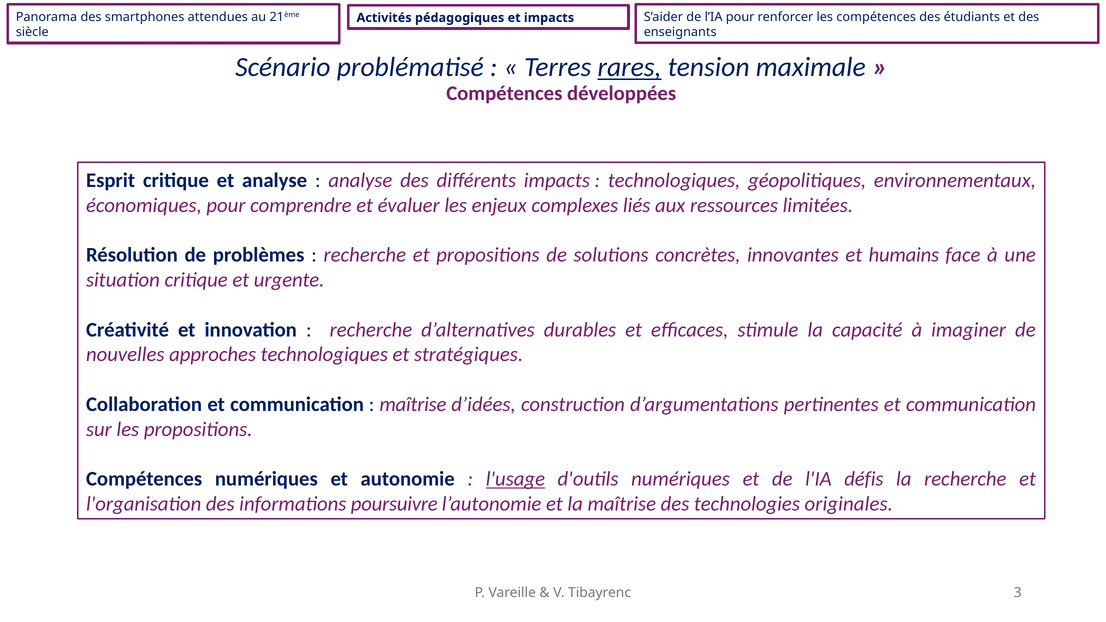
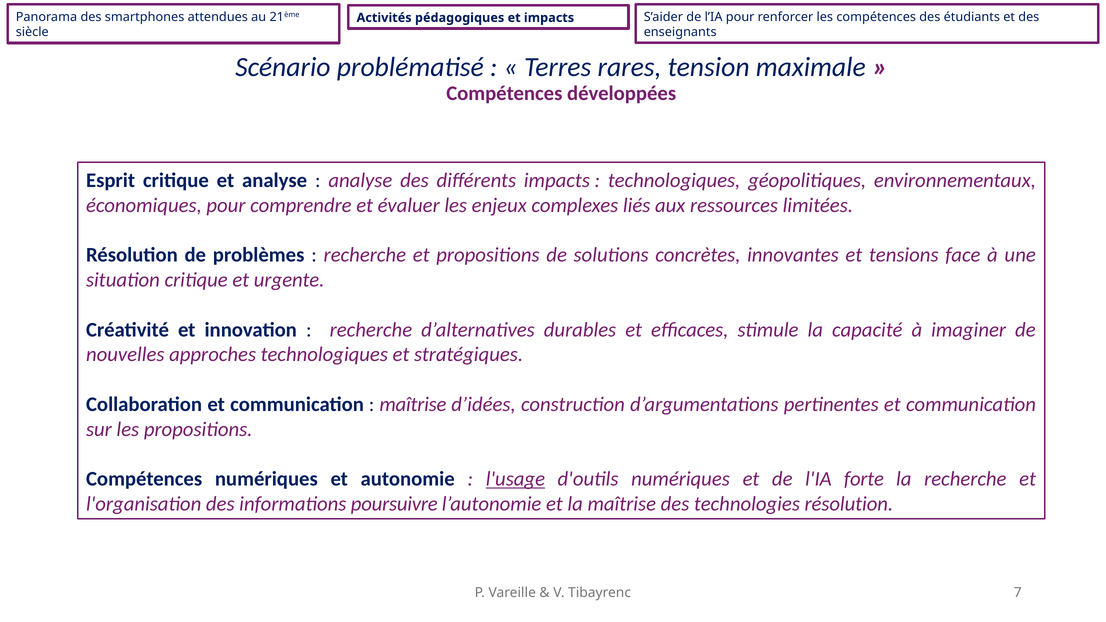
rares underline: present -> none
humains: humains -> tensions
défis: défis -> forte
technologies originales: originales -> résolution
3: 3 -> 7
